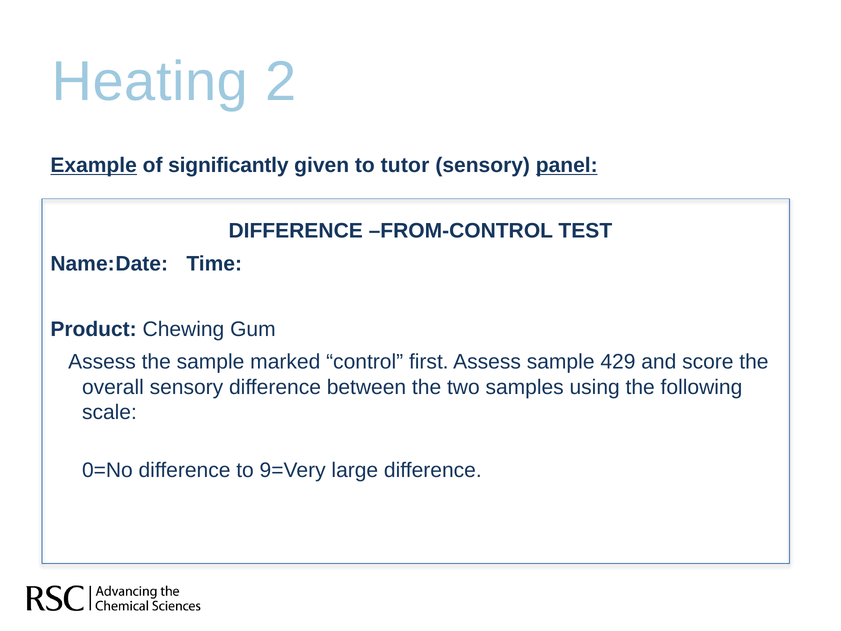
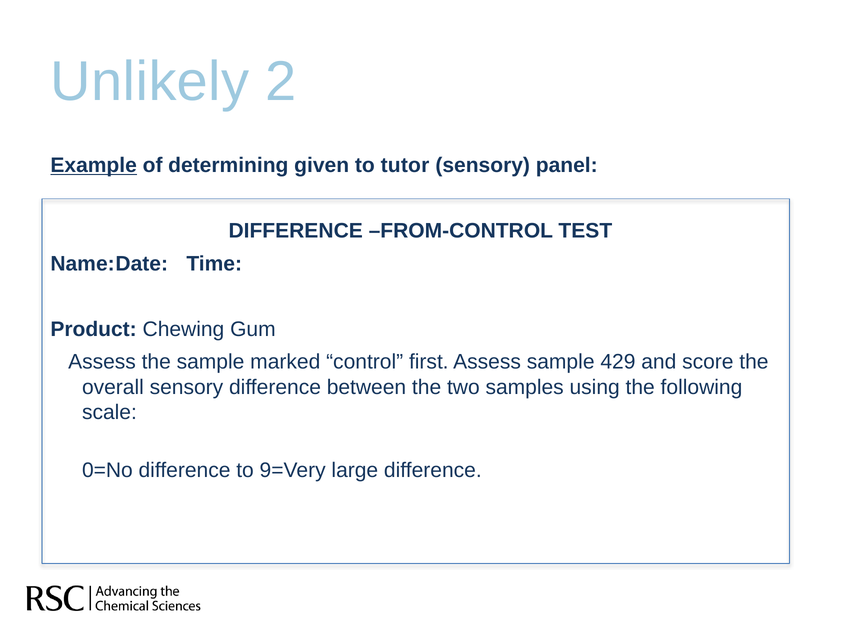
Heating: Heating -> Unlikely
significantly: significantly -> determining
panel underline: present -> none
